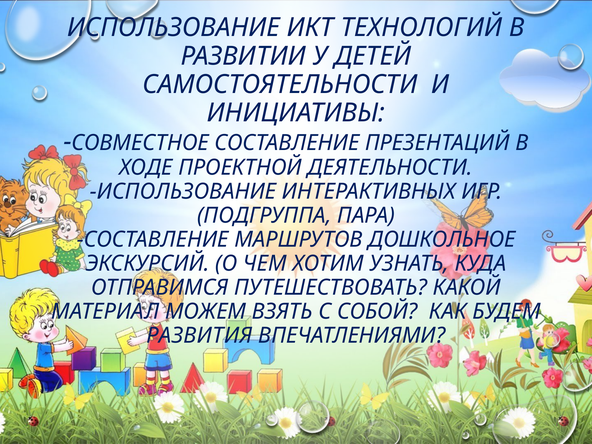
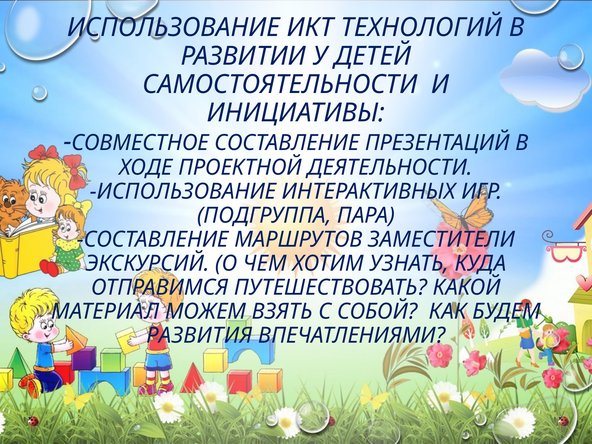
ДОШКОЛЬНОЕ: ДОШКОЛЬНОЕ -> ЗАМЕСТИТЕЛИ
